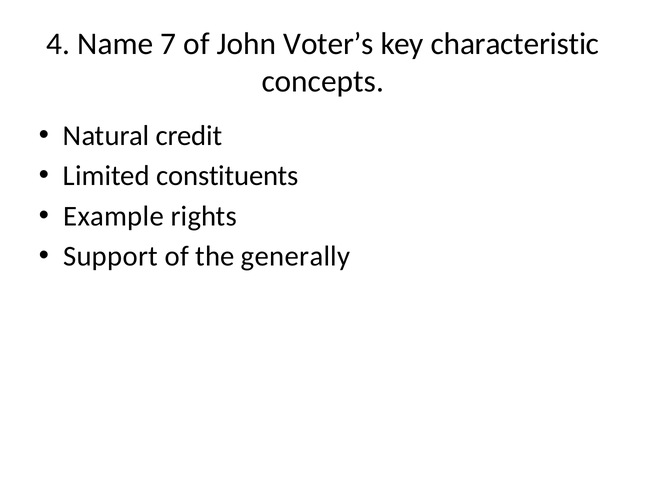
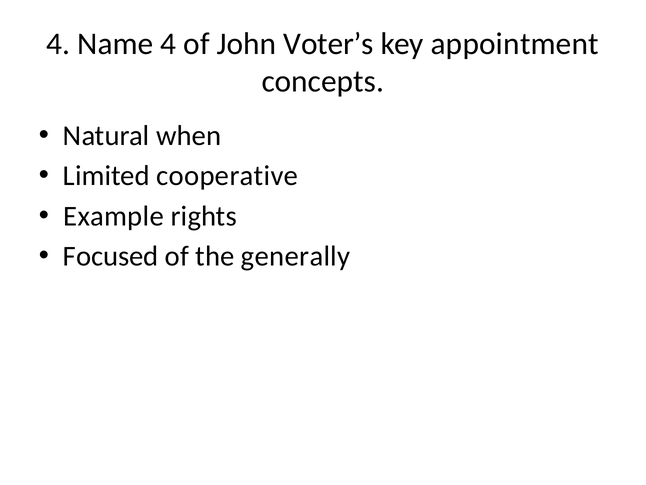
Name 7: 7 -> 4
characteristic: characteristic -> appointment
credit: credit -> when
constituents: constituents -> cooperative
Support: Support -> Focused
